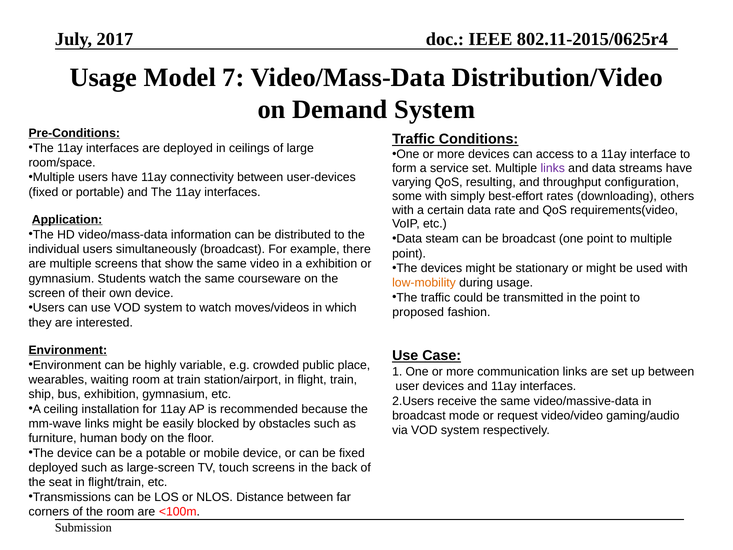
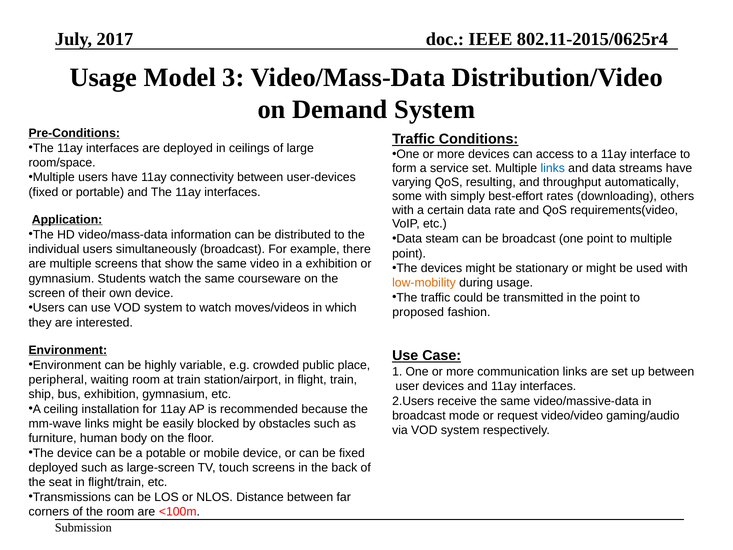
7: 7 -> 3
links at (553, 168) colour: purple -> blue
configuration: configuration -> automatically
wearables: wearables -> peripheral
